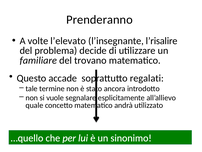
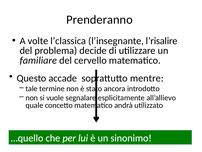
l’elevato: l’elevato -> l’classica
trovano: trovano -> cervello
regalati: regalati -> mentre
